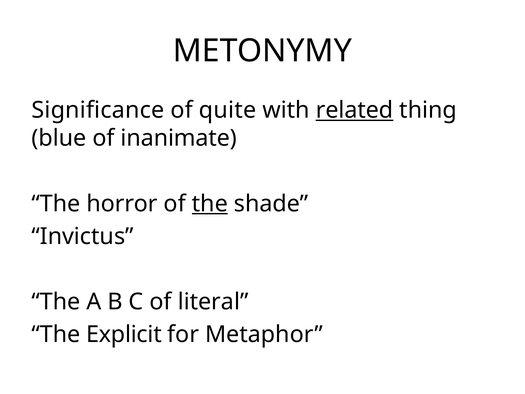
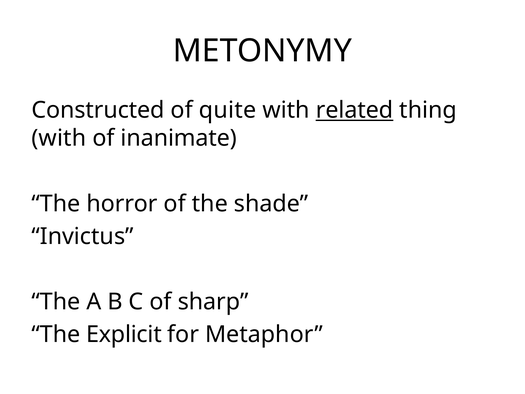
Significance: Significance -> Constructed
blue at (59, 138): blue -> with
the at (210, 204) underline: present -> none
literal: literal -> sharp
